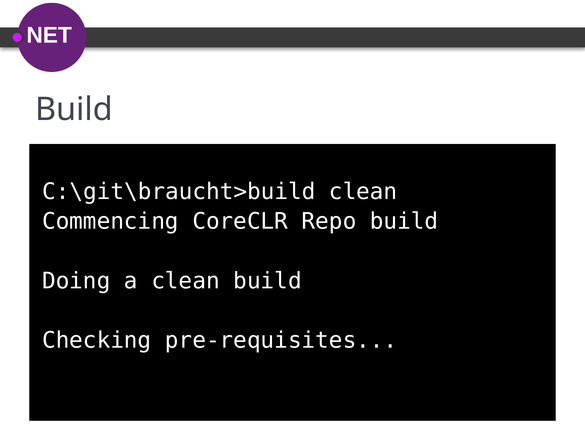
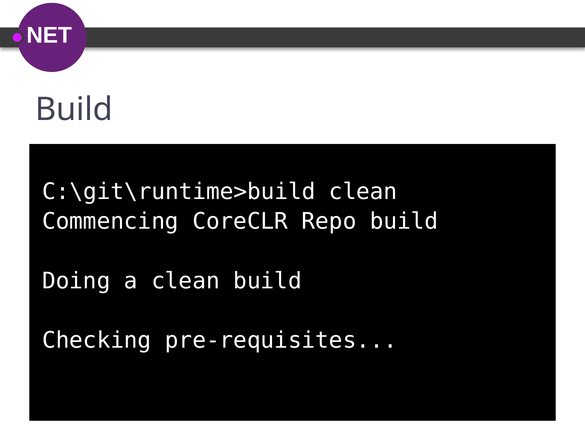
C:\git\braucht>build: C:\git\braucht>build -> C:\git\runtime>build
